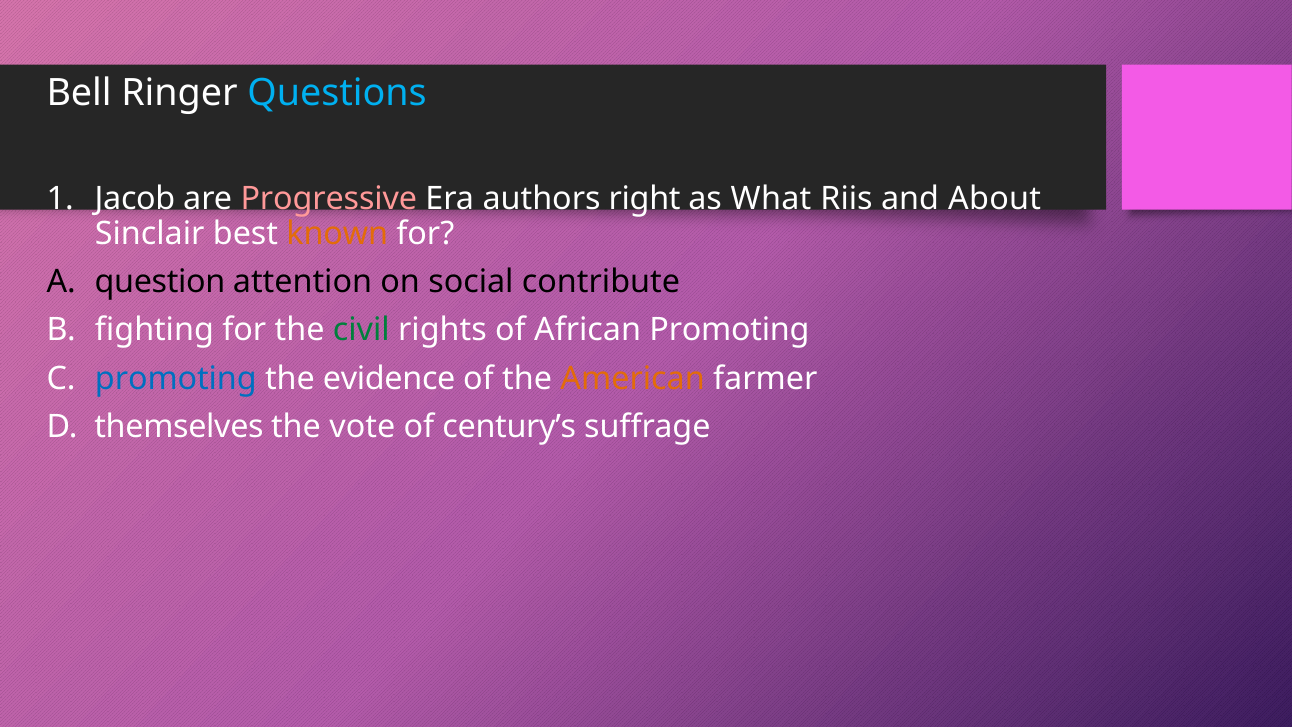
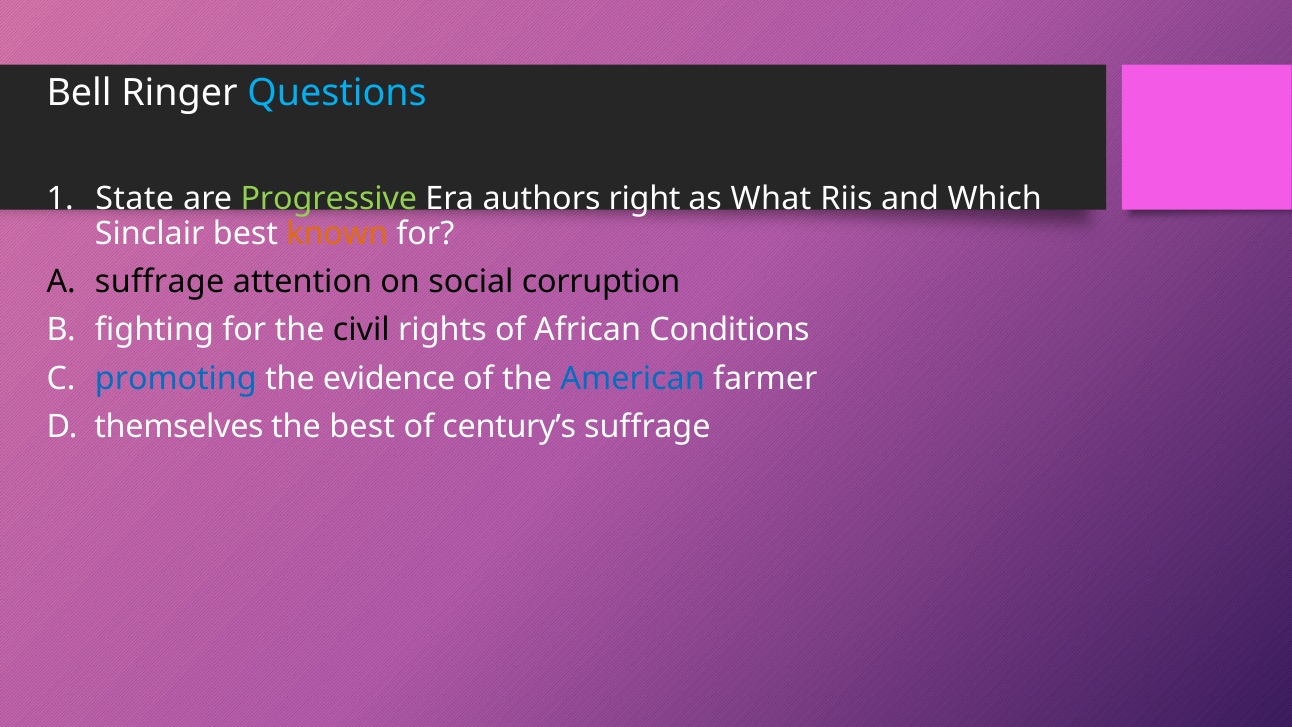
Jacob: Jacob -> State
Progressive colour: pink -> light green
About: About -> Which
question at (160, 282): question -> suffrage
contribute: contribute -> corruption
civil colour: green -> black
African Promoting: Promoting -> Conditions
American colour: orange -> blue
the vote: vote -> best
